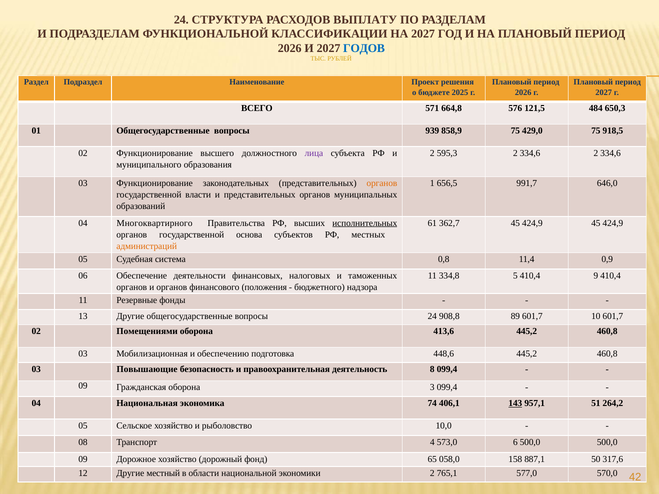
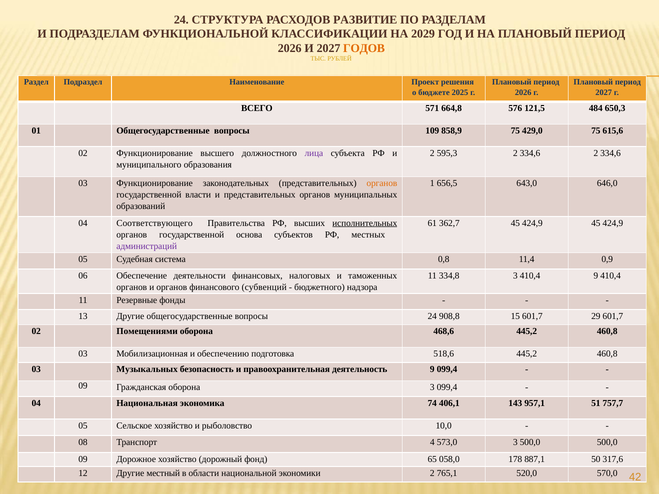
ВЫПЛАТУ: ВЫПЛАТУ -> РАЗВИТИЕ
НА 2027: 2027 -> 2029
ГОДОВ colour: blue -> orange
939: 939 -> 109
918,5: 918,5 -> 615,6
991,7: 991,7 -> 643,0
Многоквартирного: Многоквартирного -> Соответствующего
администраций colour: orange -> purple
334,8 5: 5 -> 3
положения: положения -> субвенций
89: 89 -> 15
10: 10 -> 29
413,6: 413,6 -> 468,6
448,6: 448,6 -> 518,6
Повышающие: Повышающие -> Музыкальных
деятельность 8: 8 -> 9
143 underline: present -> none
264,2: 264,2 -> 757,7
573,0 6: 6 -> 3
158: 158 -> 178
577,0: 577,0 -> 520,0
